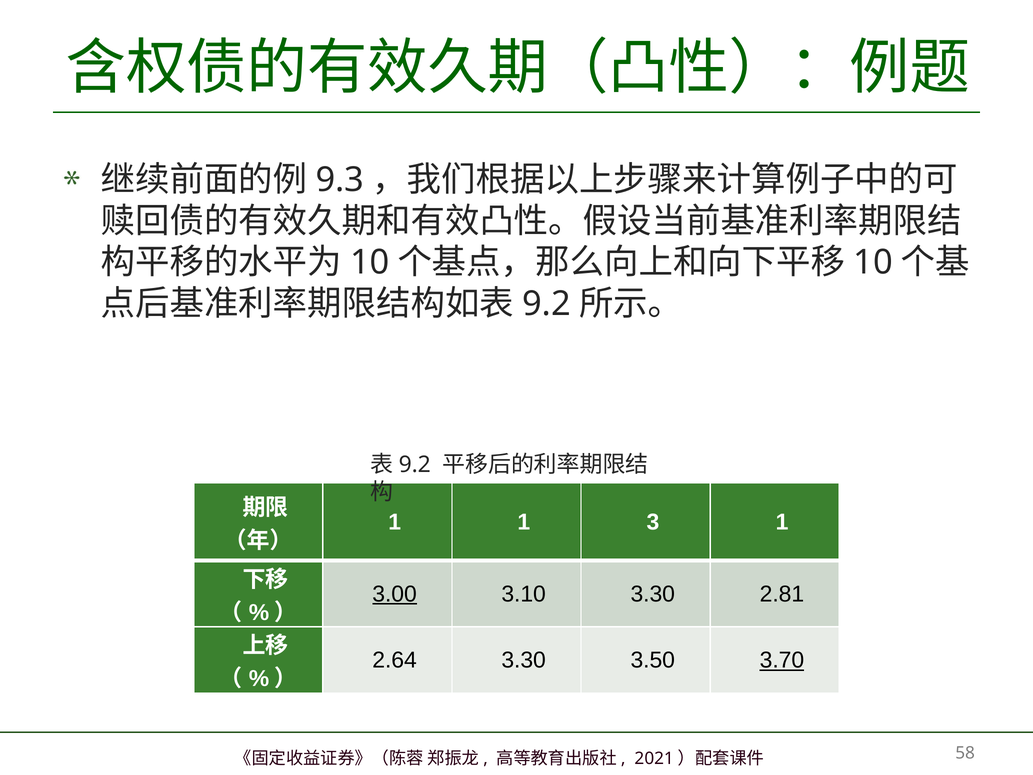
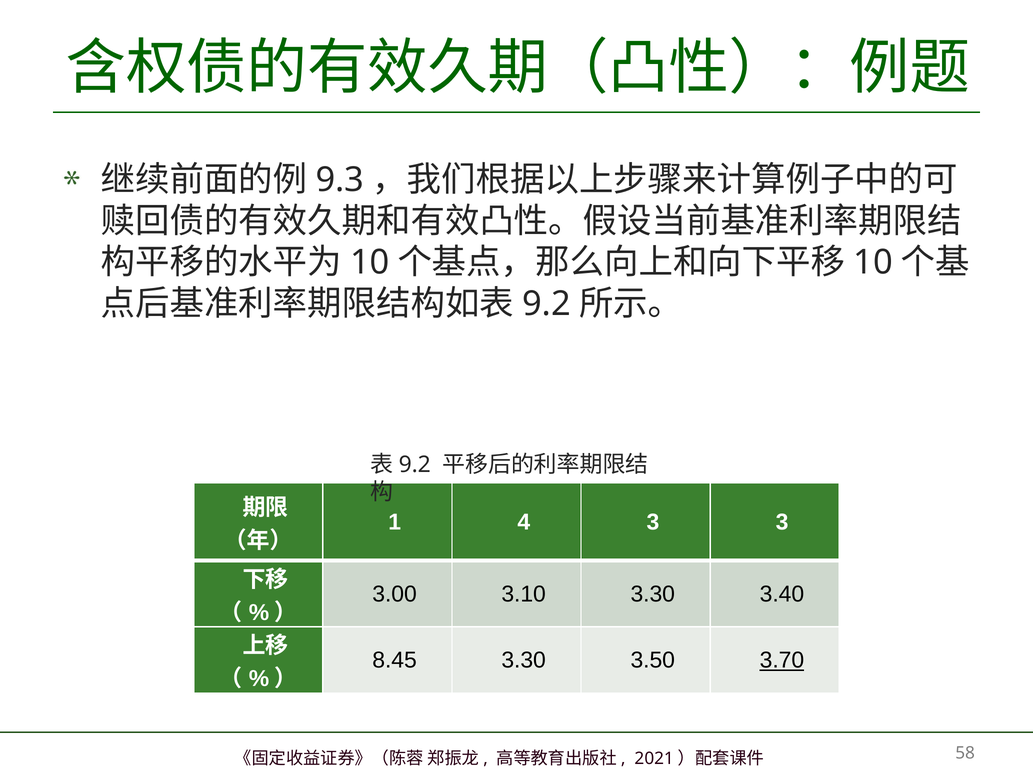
1 1: 1 -> 4
3 1: 1 -> 3
3.00 underline: present -> none
2.81: 2.81 -> 3.40
2.64: 2.64 -> 8.45
